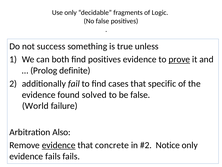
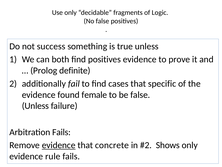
prove underline: present -> none
solved: solved -> female
World at (35, 106): World -> Unless
Arbitration Also: Also -> Fails
Notice: Notice -> Shows
evidence fails: fails -> rule
